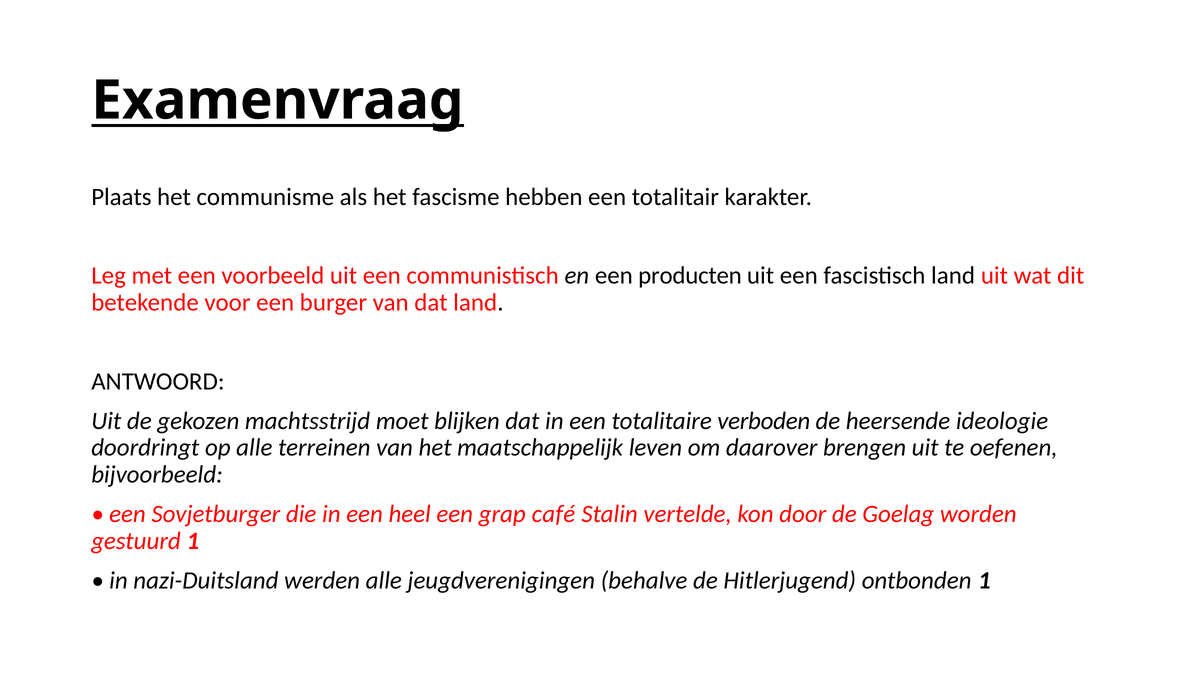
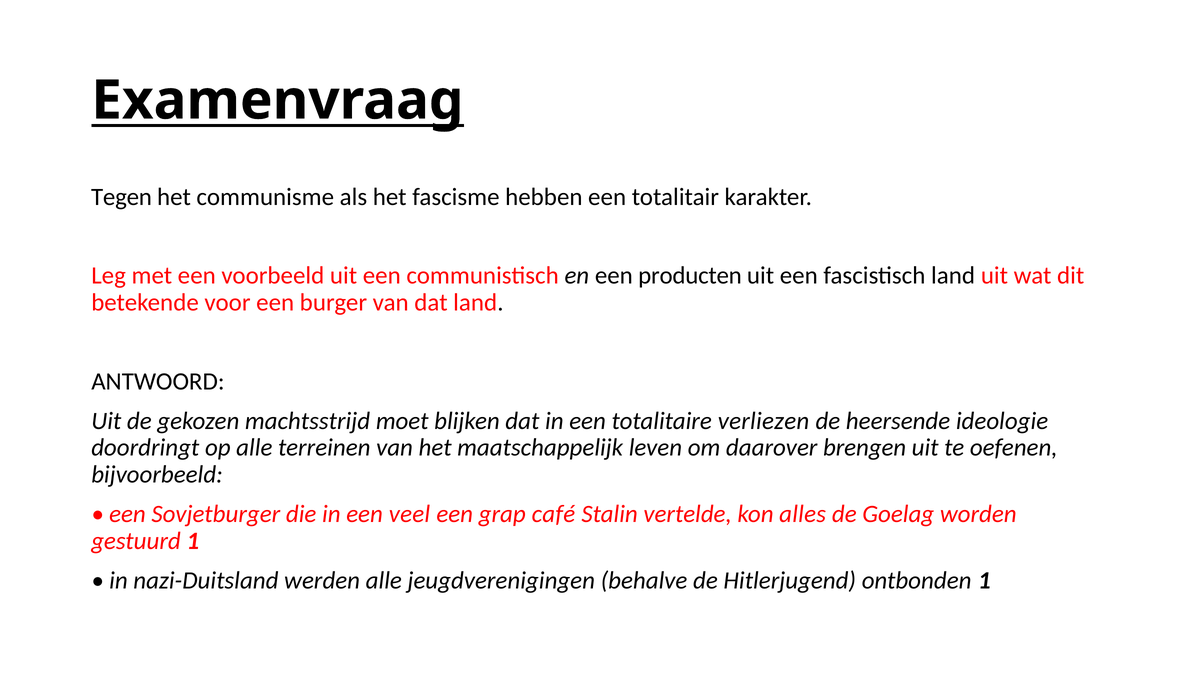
Plaats: Plaats -> Tegen
verboden: verboden -> verliezen
heel: heel -> veel
door: door -> alles
